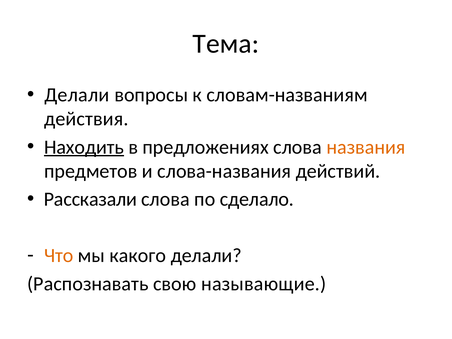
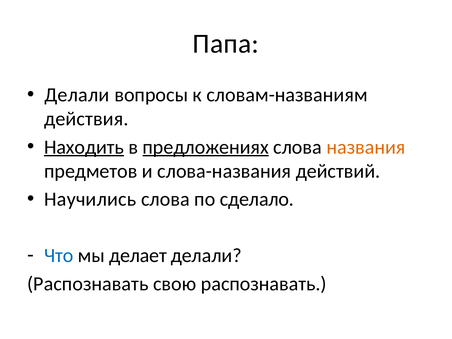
Тема: Тема -> Папа
предложениях underline: none -> present
Рассказали: Рассказали -> Научились
Что colour: orange -> blue
какого: какого -> делает
свою называющие: называющие -> распознавать
